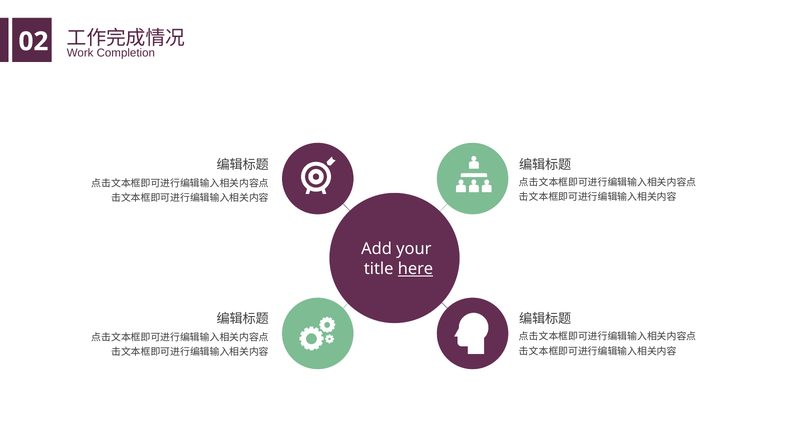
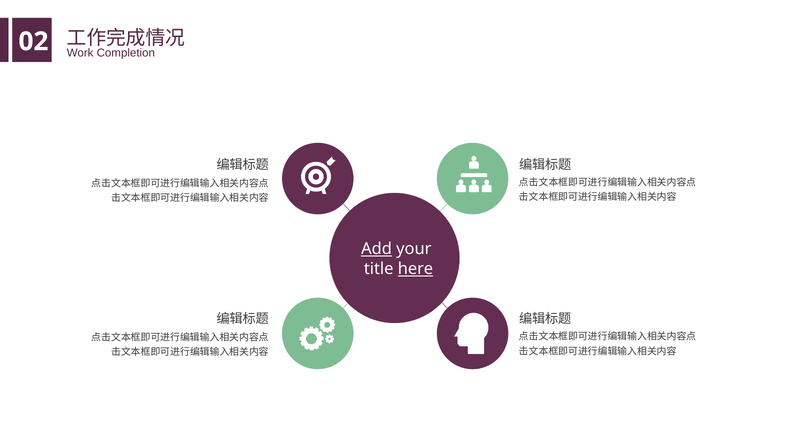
Add underline: none -> present
